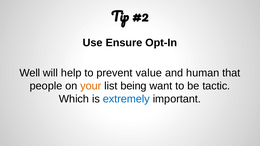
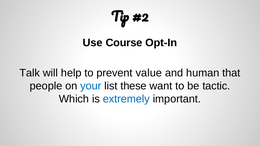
Ensure: Ensure -> Course
Well: Well -> Talk
your colour: orange -> blue
being: being -> these
